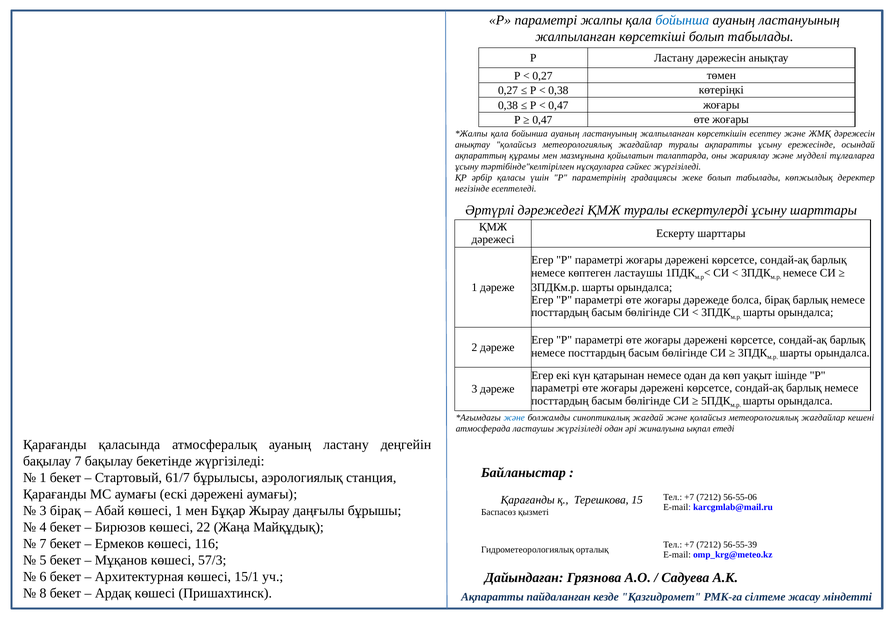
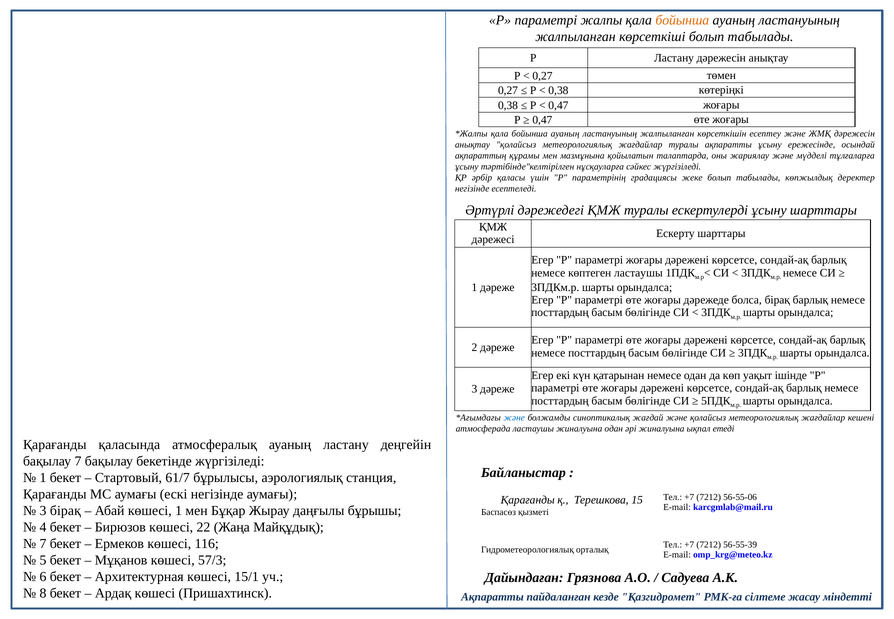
бойынша at (682, 20) colour: blue -> orange
ластаушы жүргізіледі: жүргізіледі -> жиналуына
ескі дәрежені: дәрежені -> негізінде
